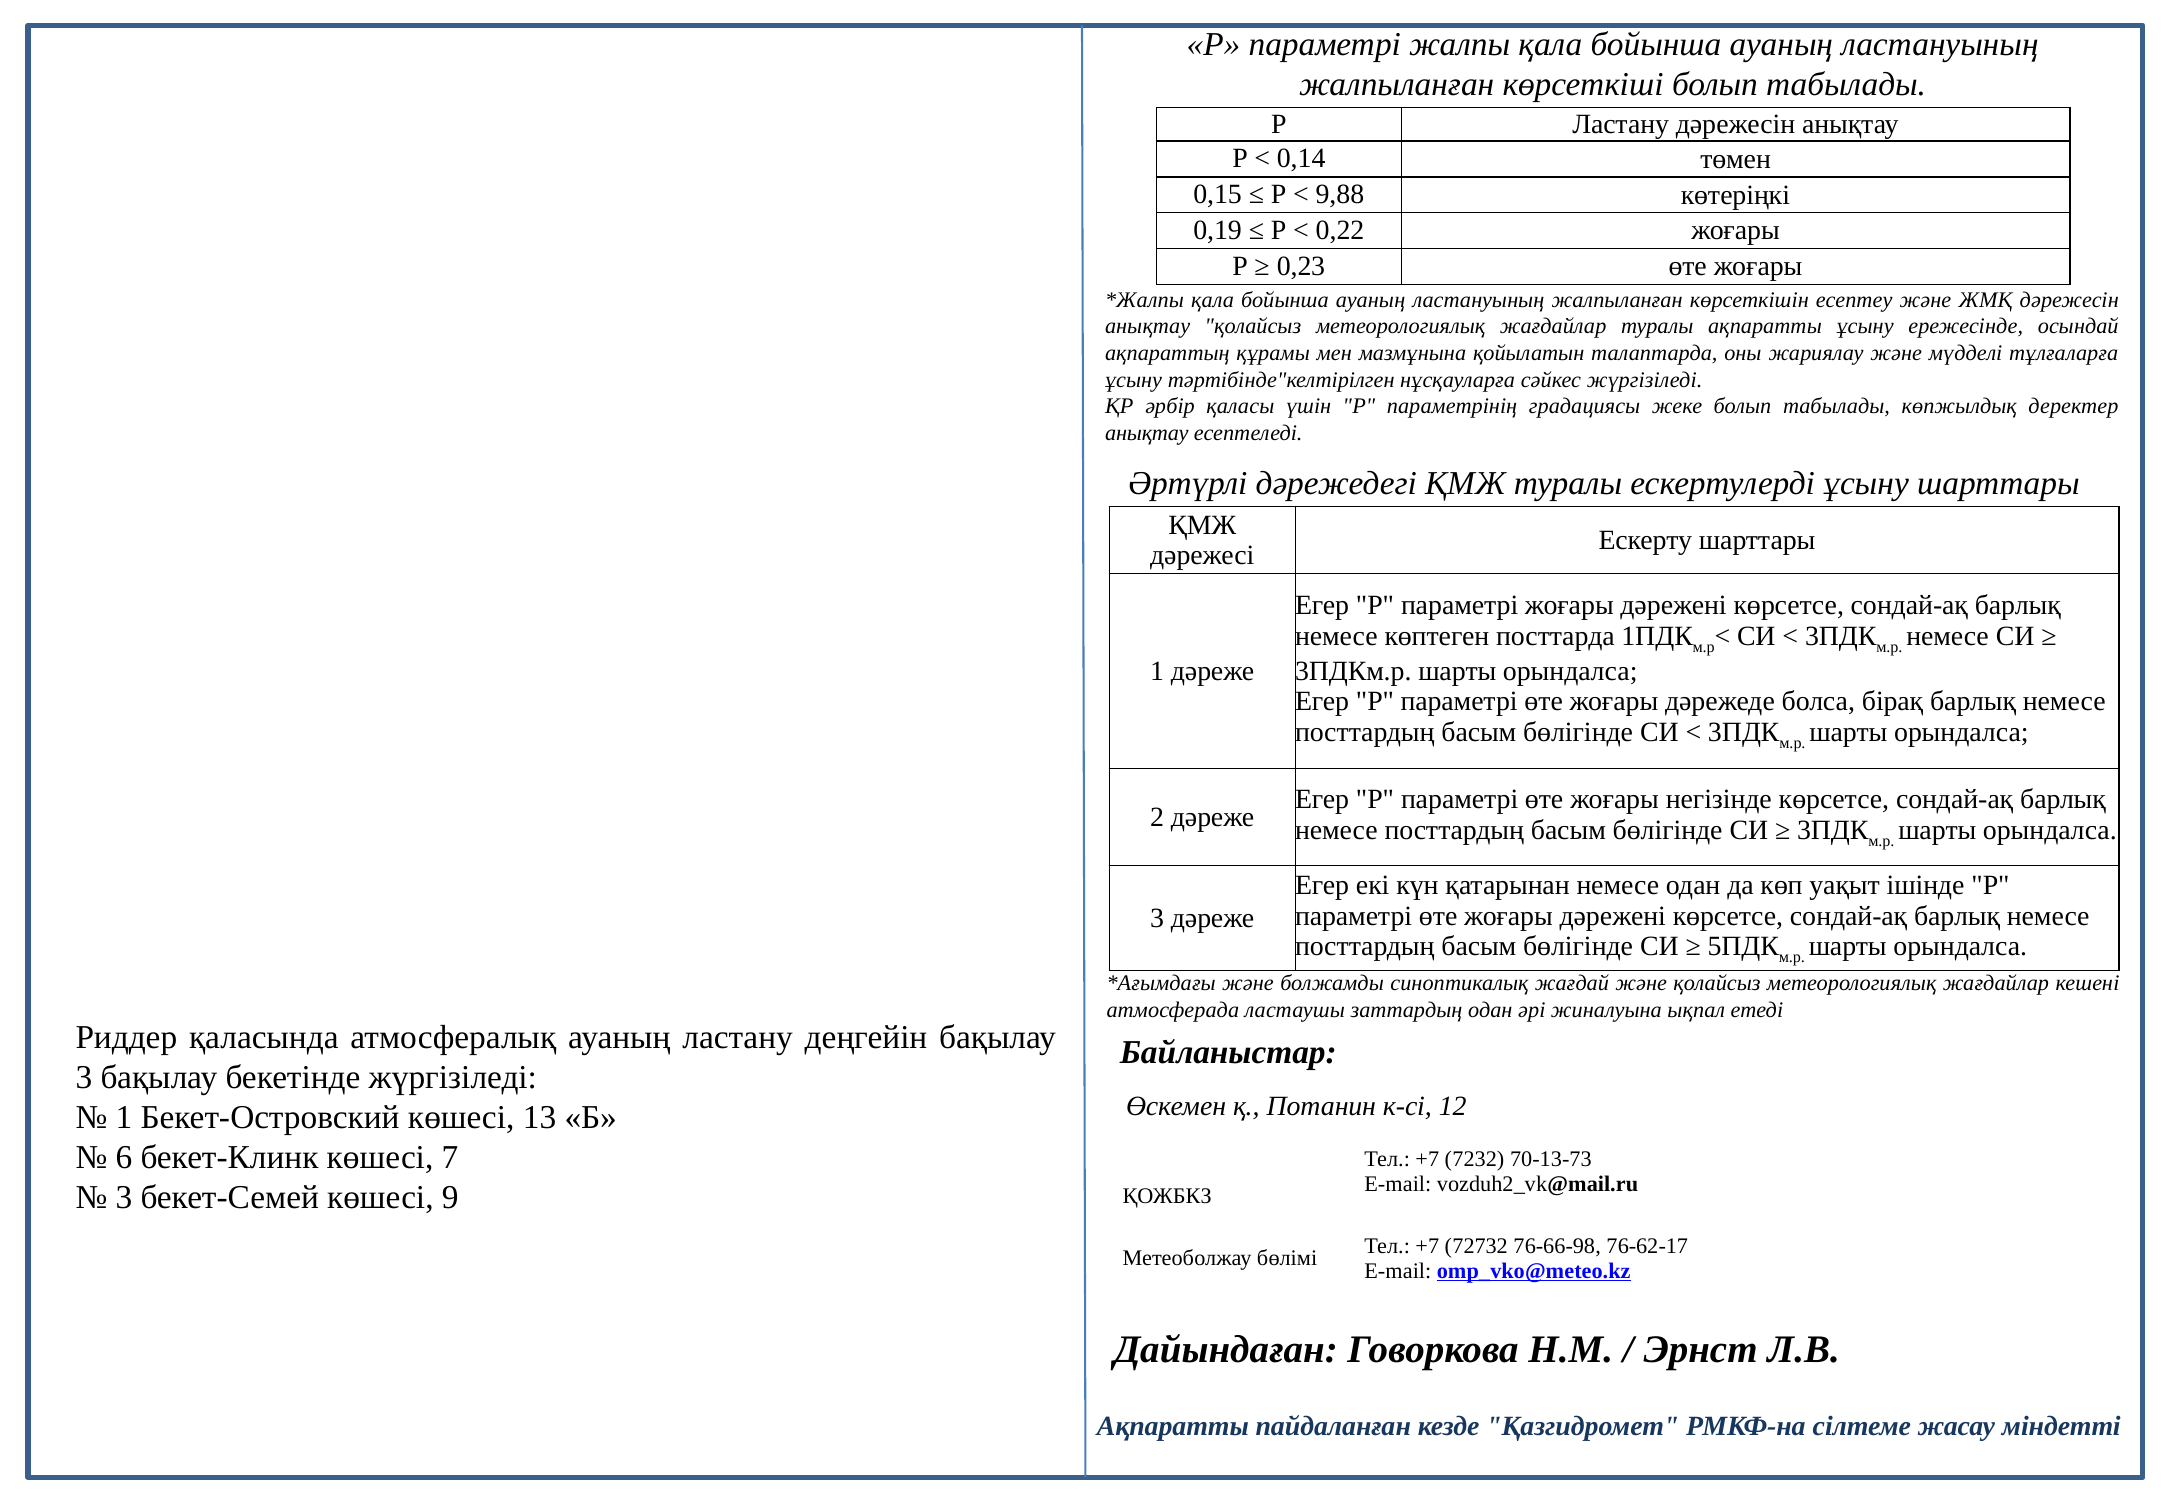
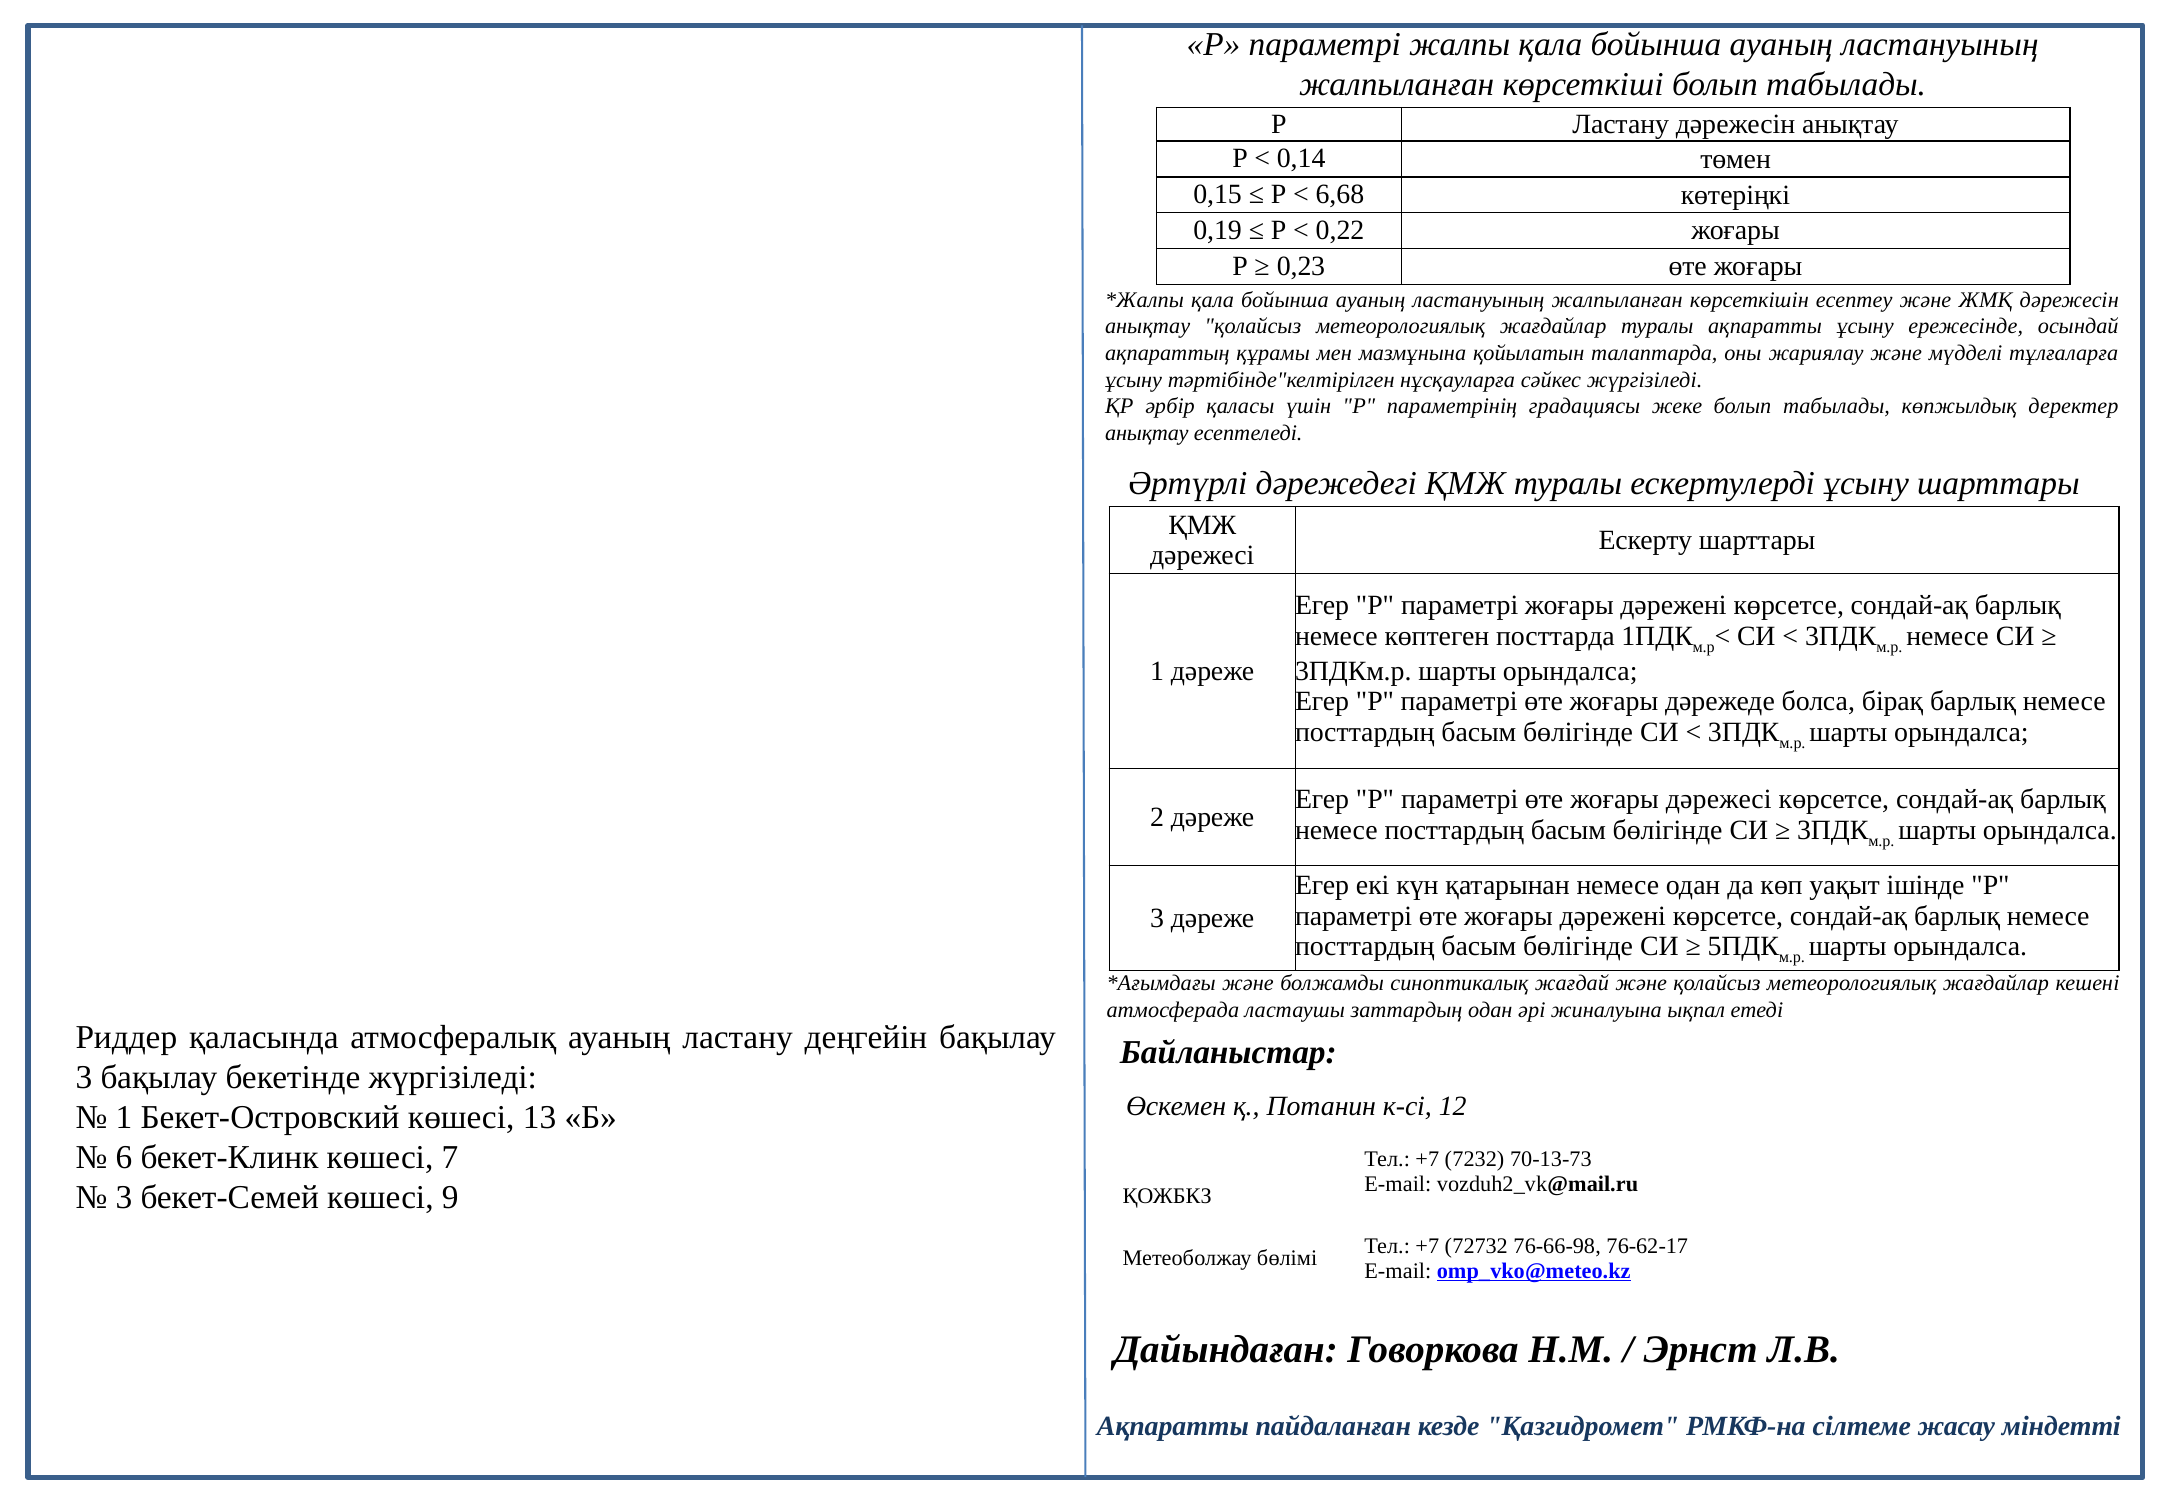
9,88: 9,88 -> 6,68
жоғары негізінде: негізінде -> дәрежесі
